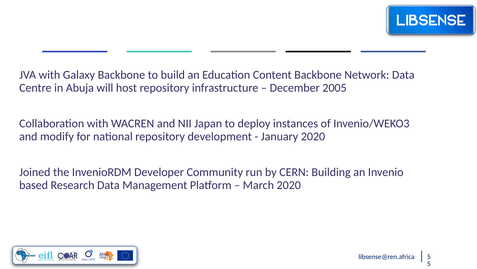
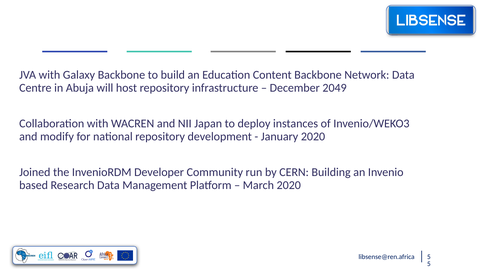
2005: 2005 -> 2049
